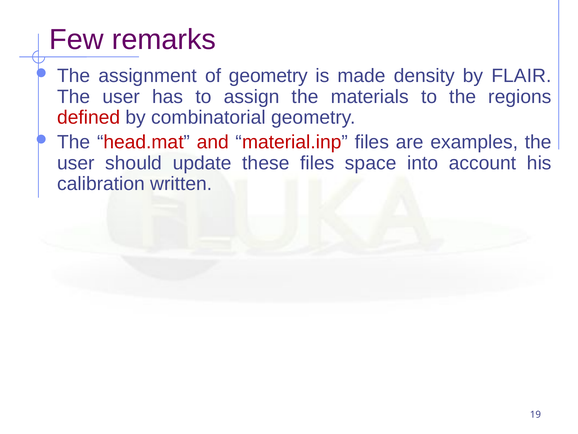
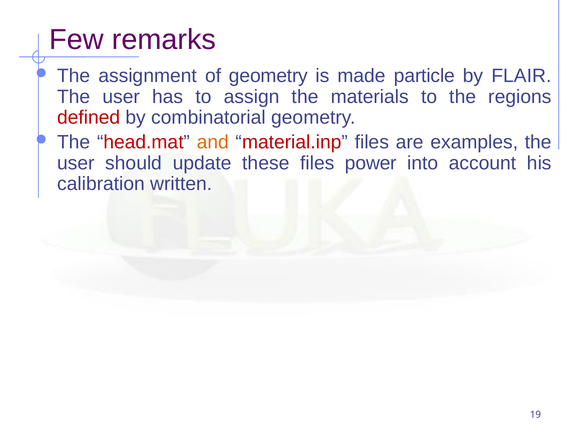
density: density -> particle
and colour: red -> orange
space: space -> power
